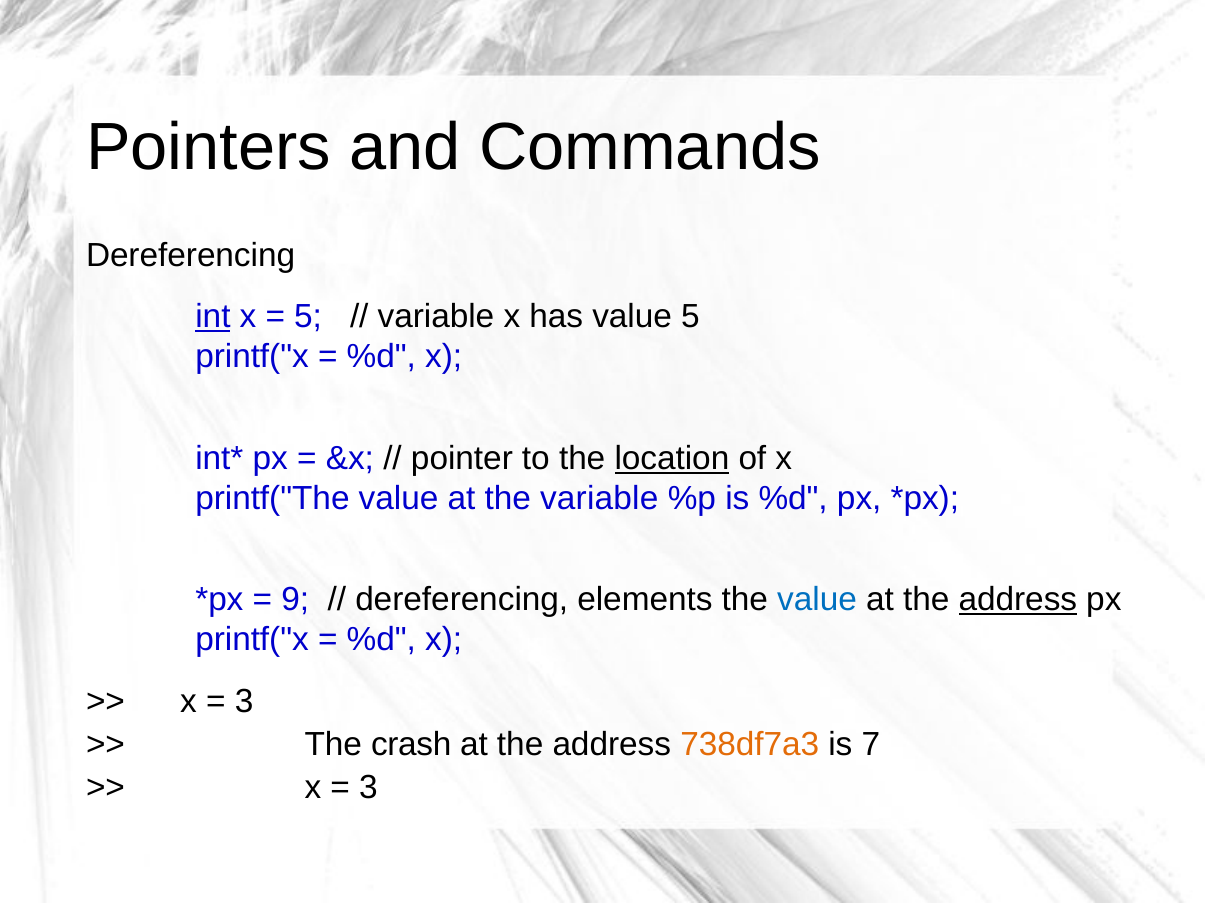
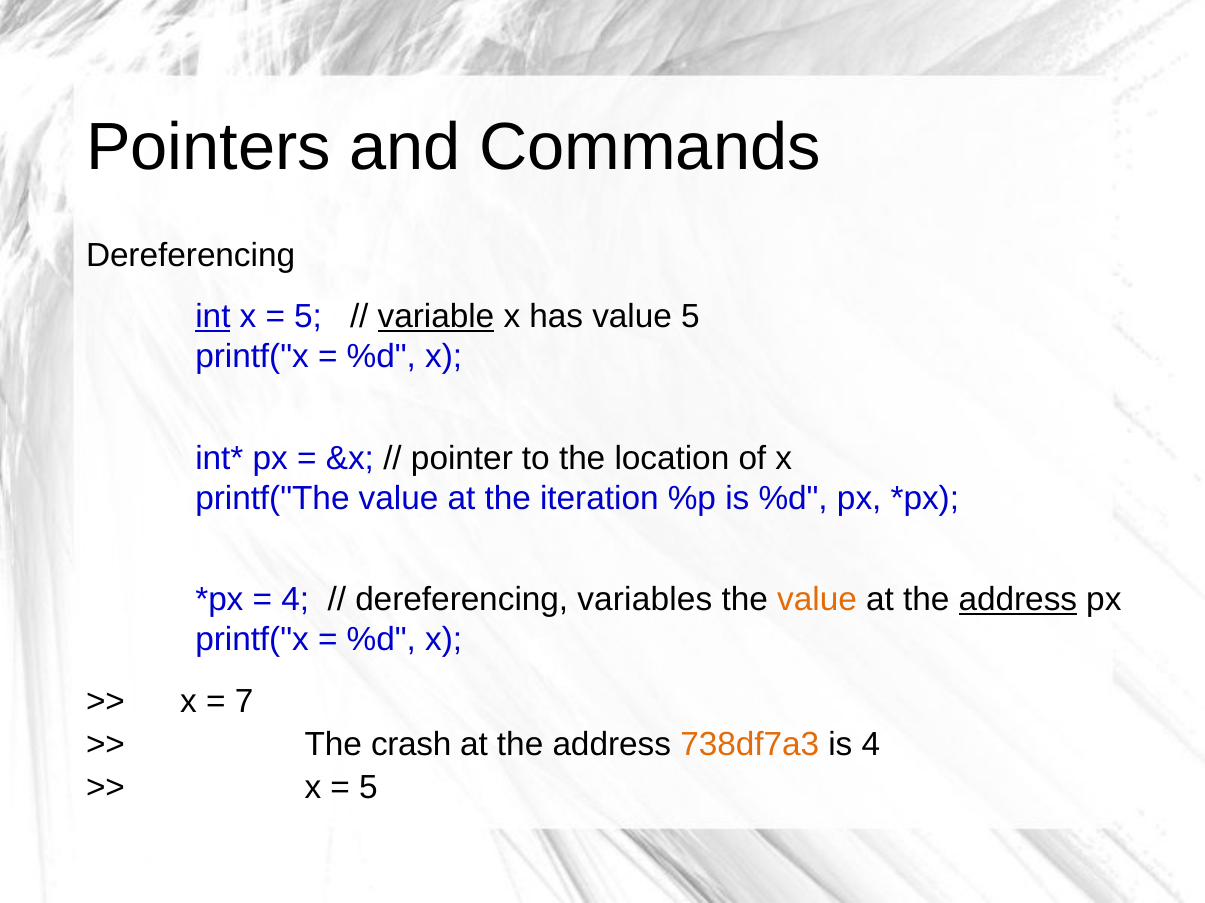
variable at (436, 317) underline: none -> present
location underline: present -> none
the variable: variable -> iteration
9 at (295, 600): 9 -> 4
elements: elements -> variables
value at (817, 600) colour: blue -> orange
3 at (244, 702): 3 -> 7
is 7: 7 -> 4
3 at (368, 788): 3 -> 5
